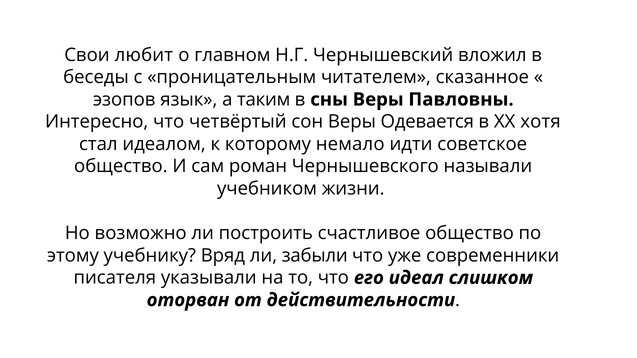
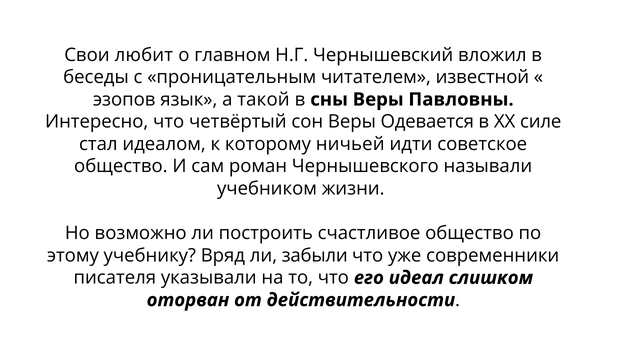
сказанное: сказанное -> известной
таким: таким -> такой
хотя: хотя -> силе
немало: немало -> ничьей
